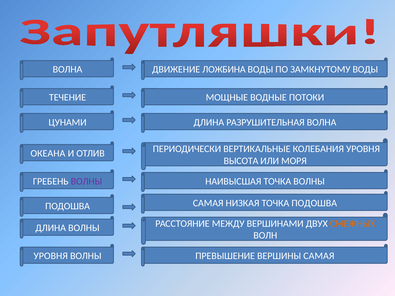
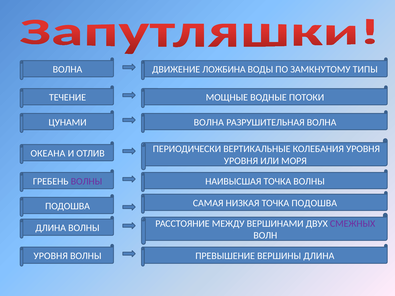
ЗАМКНУТОМУ ВОДЫ: ВОДЫ -> ТИПЫ
ДЛИНА at (209, 122): ДЛИНА -> ВОЛНА
ВЫСОТА at (241, 161): ВЫСОТА -> УРОВНЯ
СМЕЖНЫХ colour: orange -> purple
ВЕРШИНЫ САМАЯ: САМАЯ -> ДЛИНА
